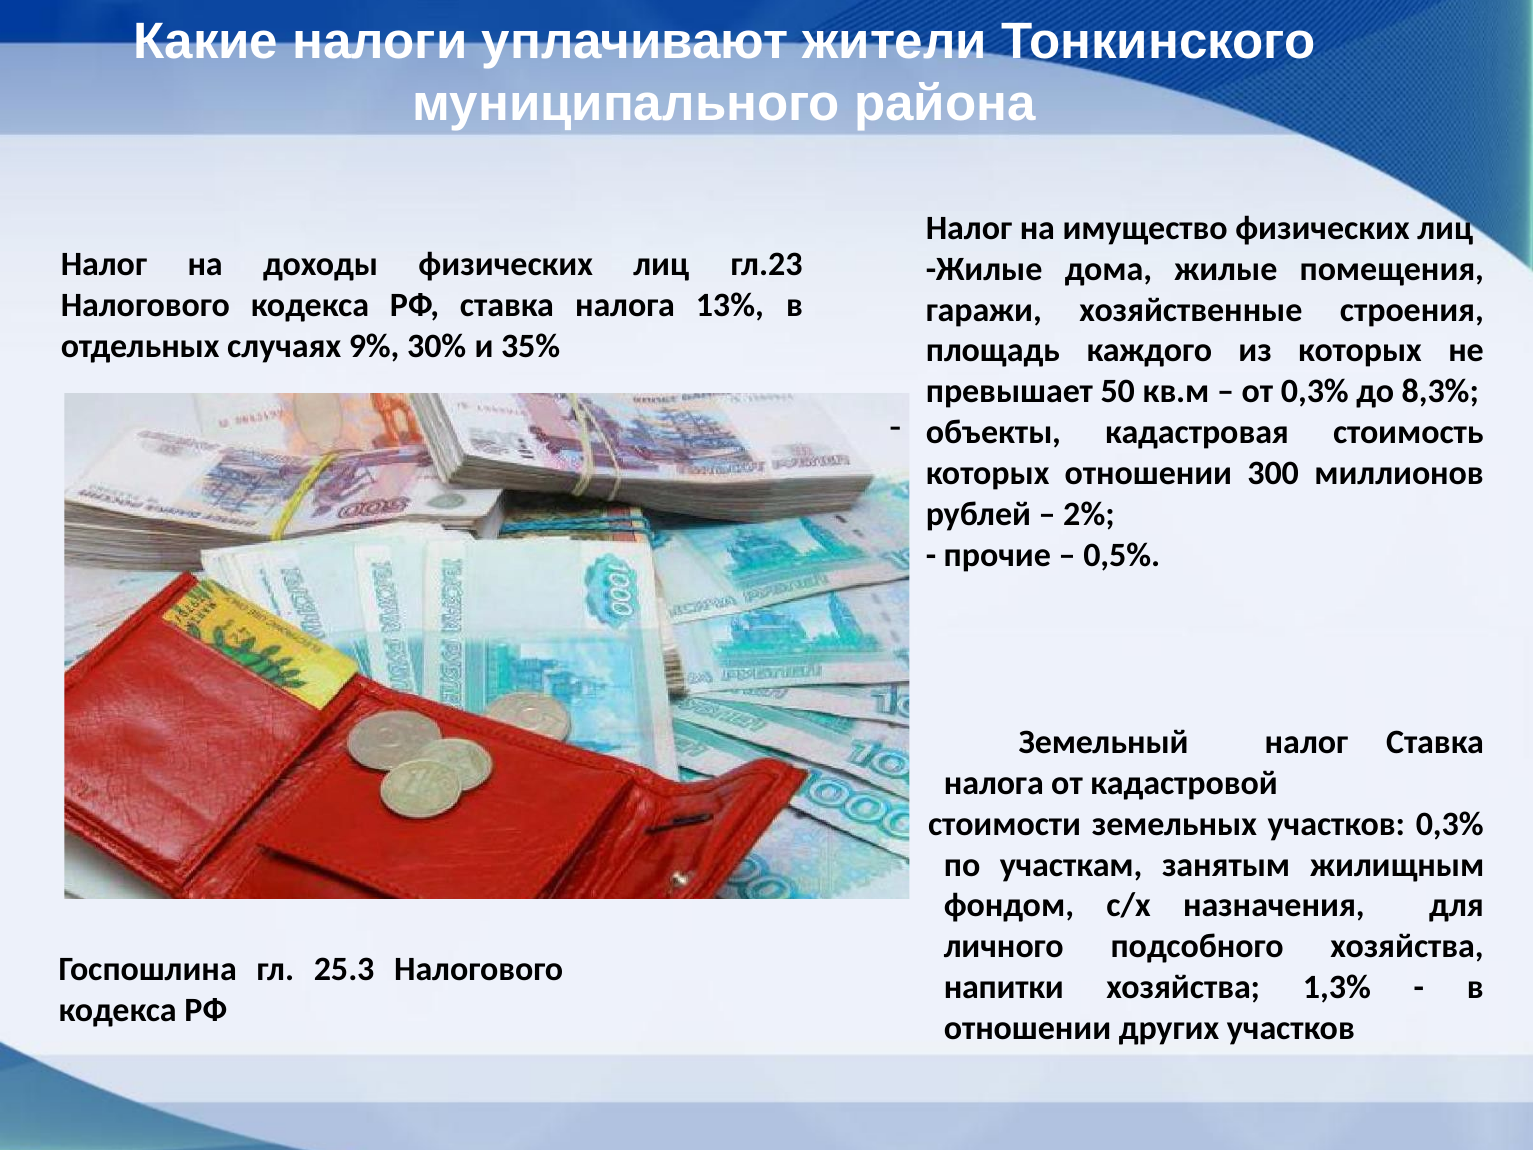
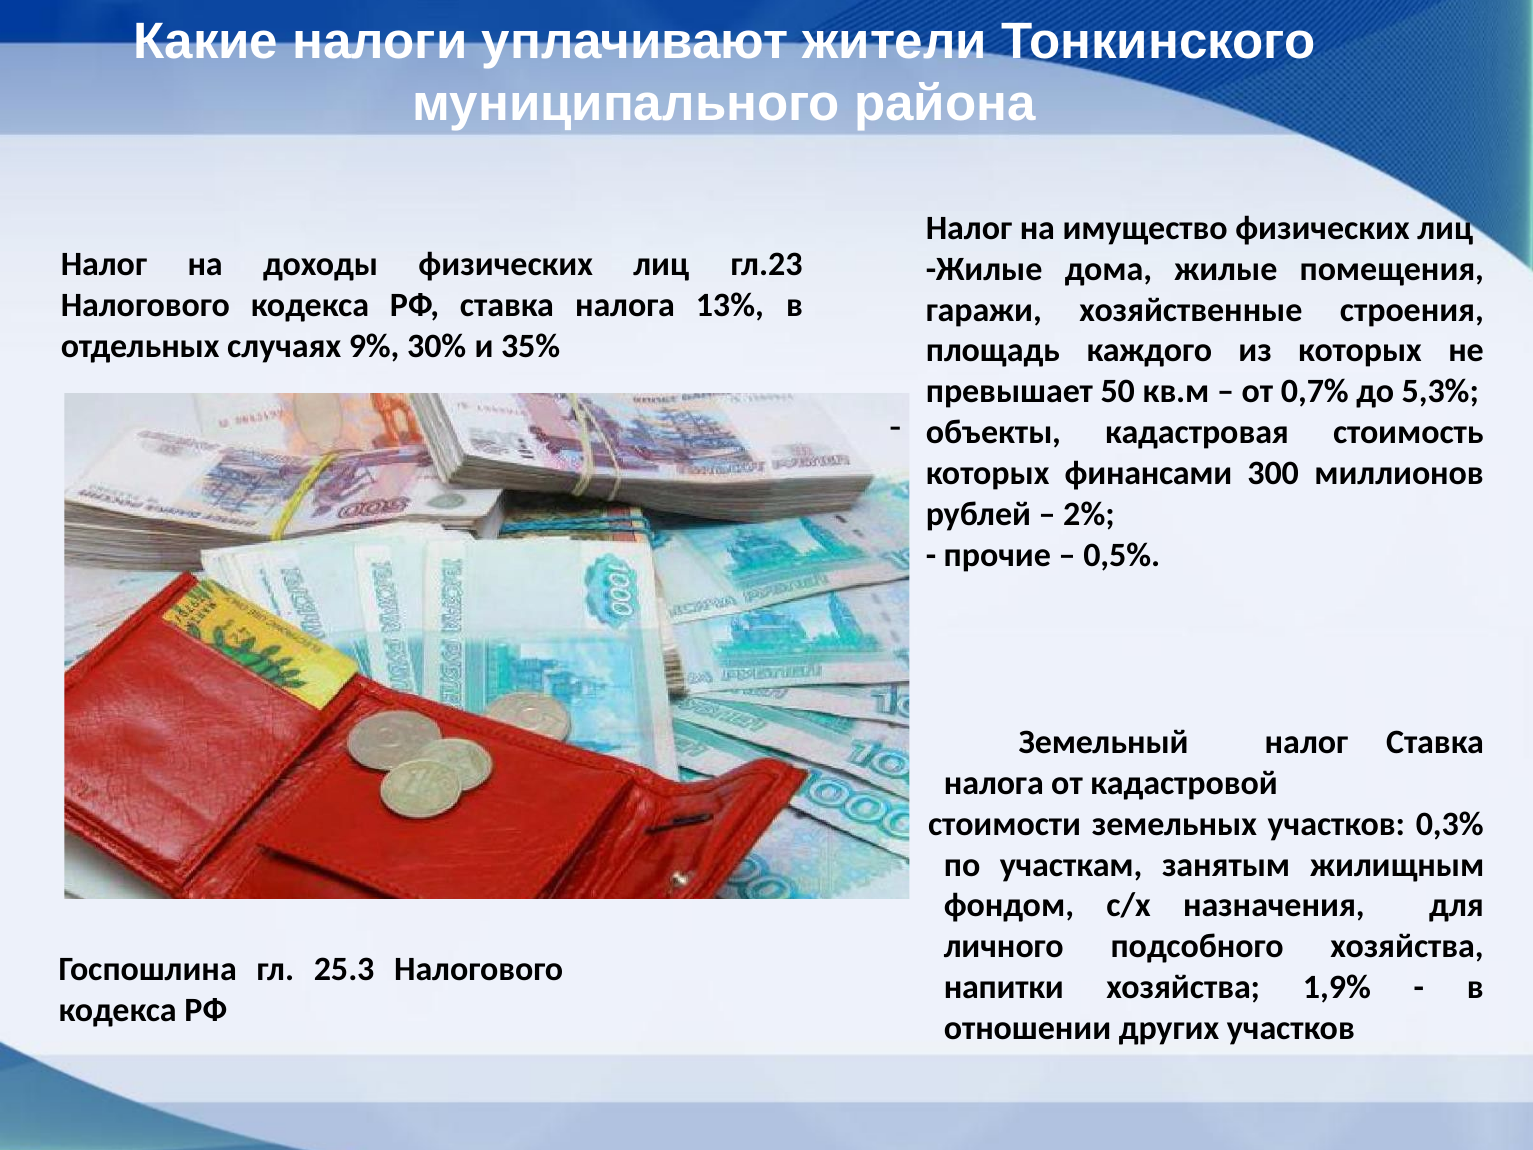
от 0,3%: 0,3% -> 0,7%
8,3%: 8,3% -> 5,3%
которых отношении: отношении -> финансами
1,3%: 1,3% -> 1,9%
